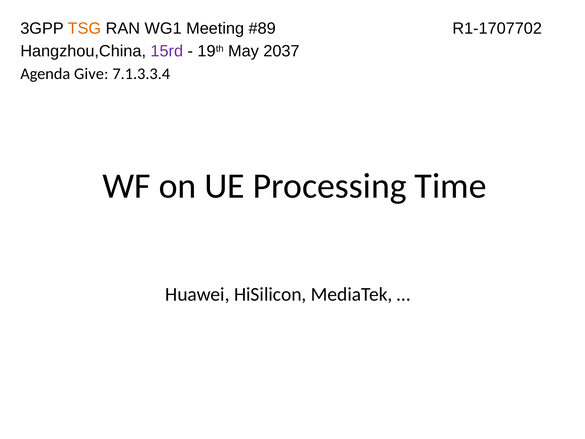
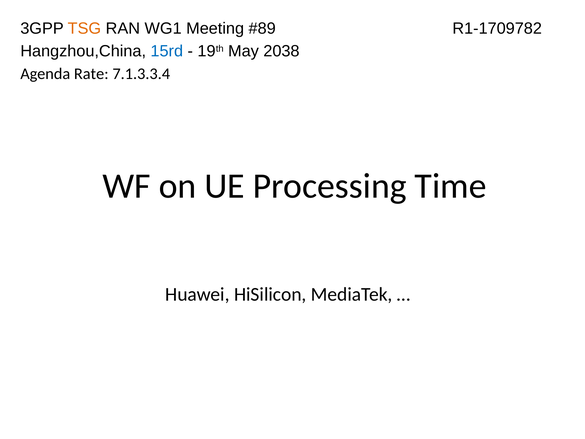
R1-1707702: R1-1707702 -> R1-1709782
15rd colour: purple -> blue
2037: 2037 -> 2038
Give: Give -> Rate
